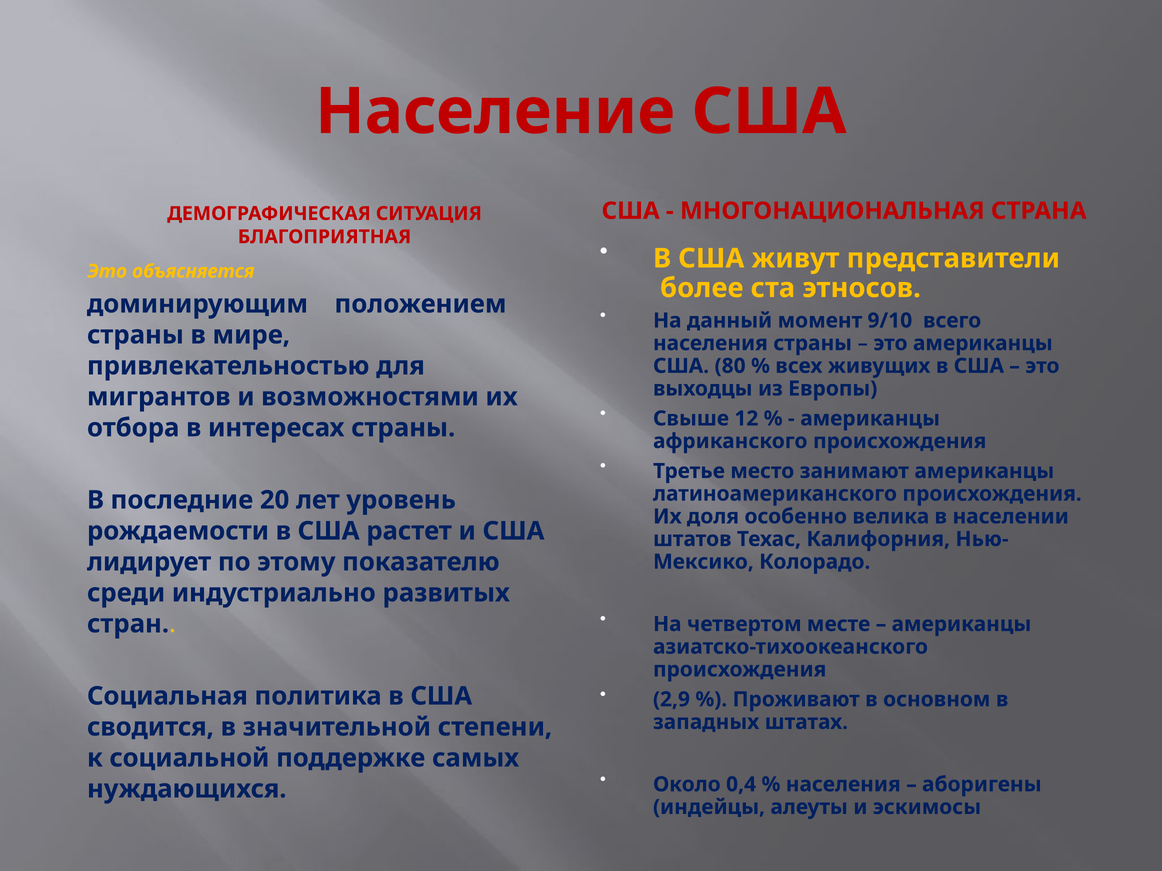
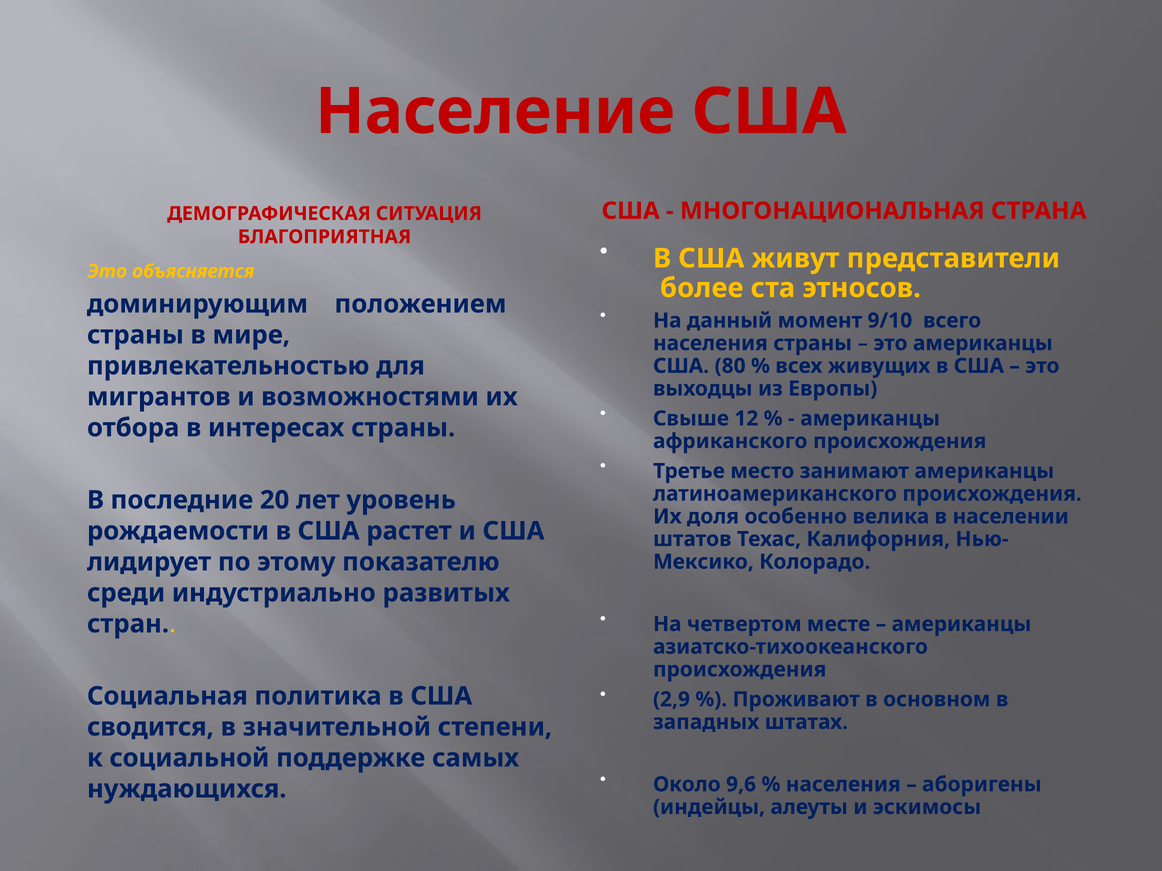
0,4: 0,4 -> 9,6
